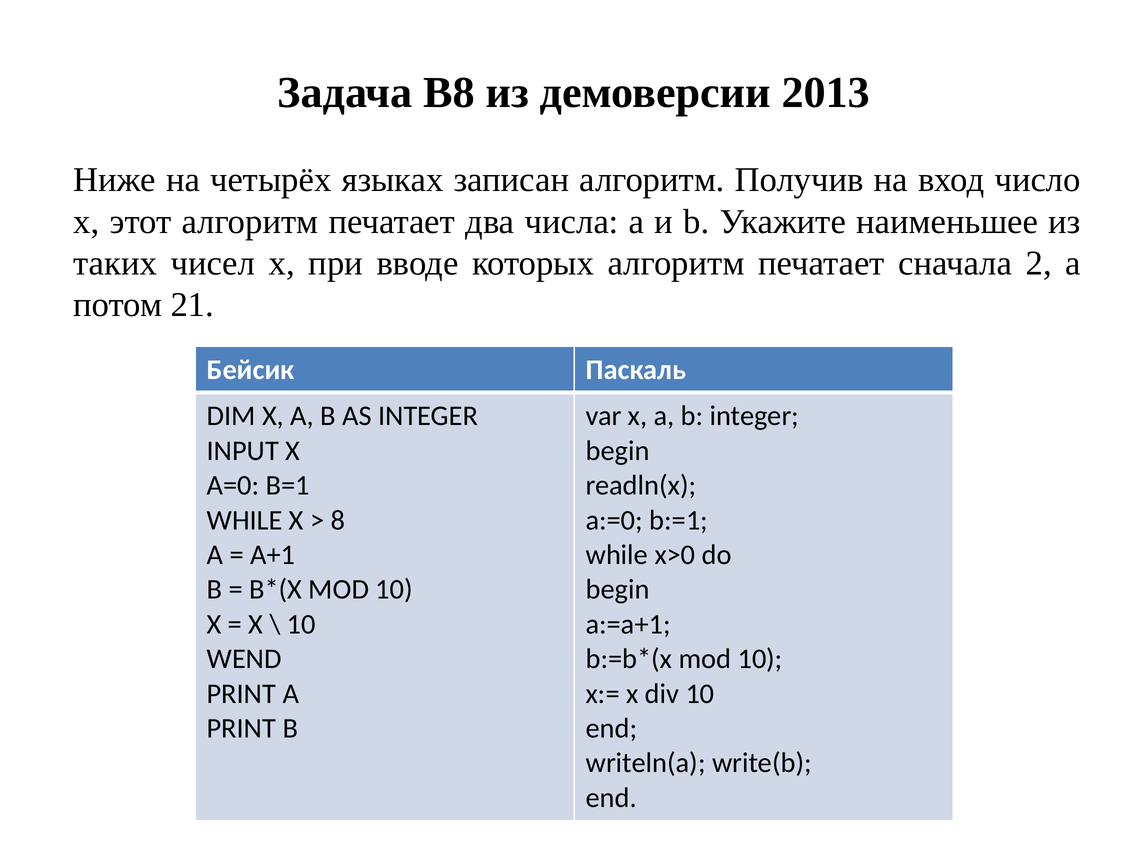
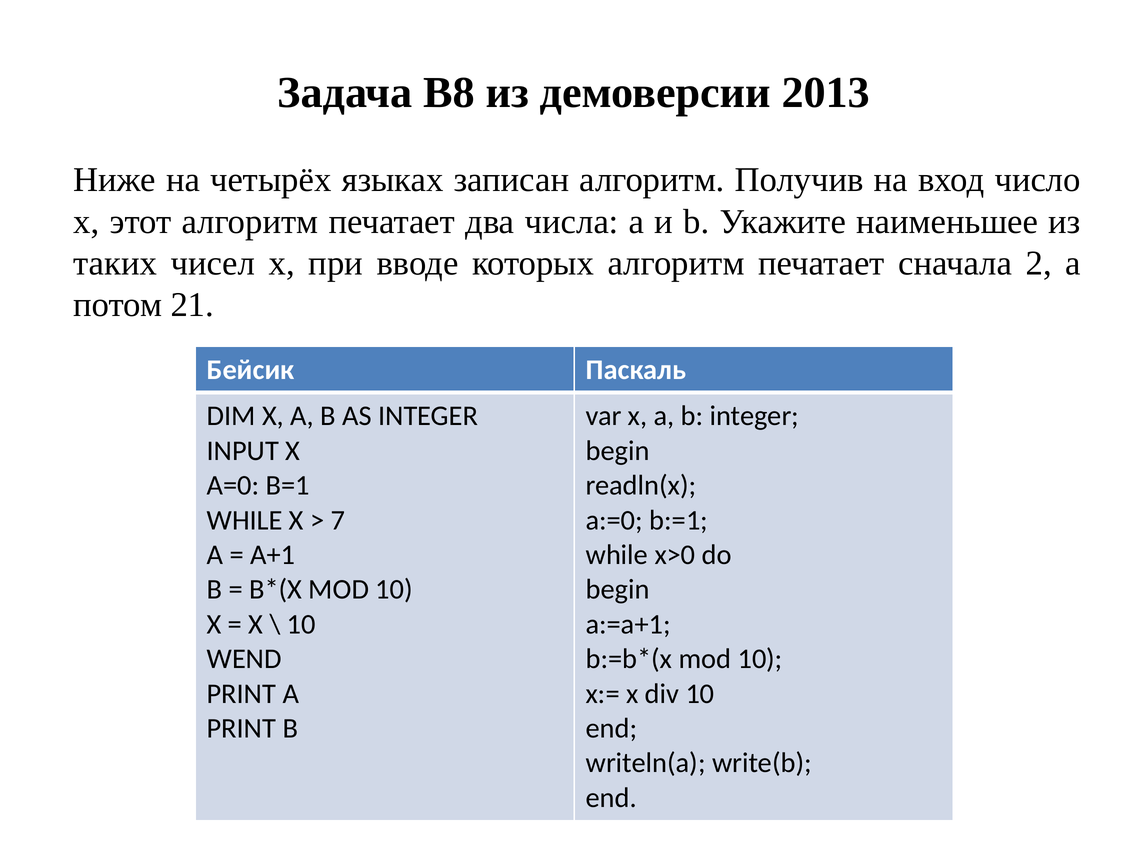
8: 8 -> 7
